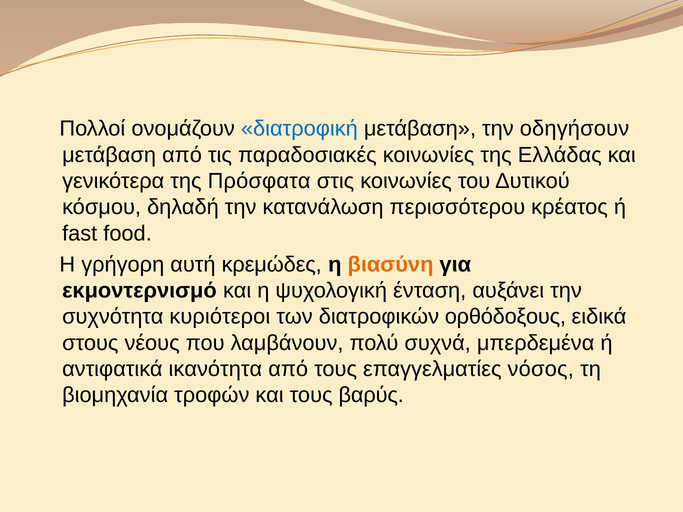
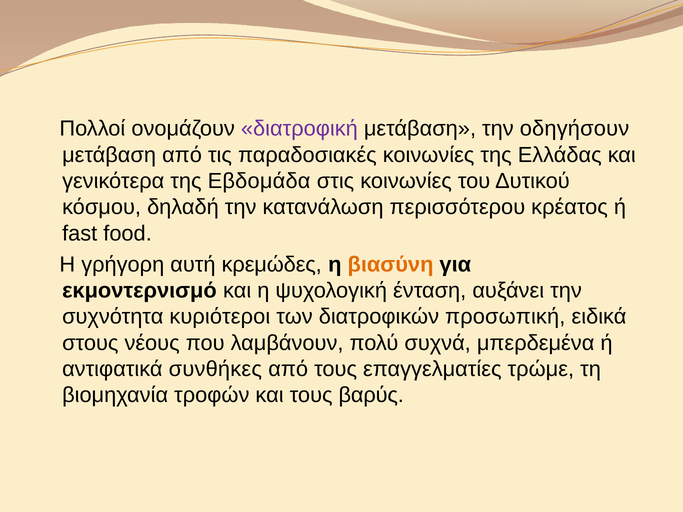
διατροφική colour: blue -> purple
Πρόσφατα: Πρόσφατα -> Εβδομάδα
ορθόδοξους: ορθόδοξους -> προσωπική
ικανότητα: ικανότητα -> συνθήκες
νόσος: νόσος -> τρώμε
